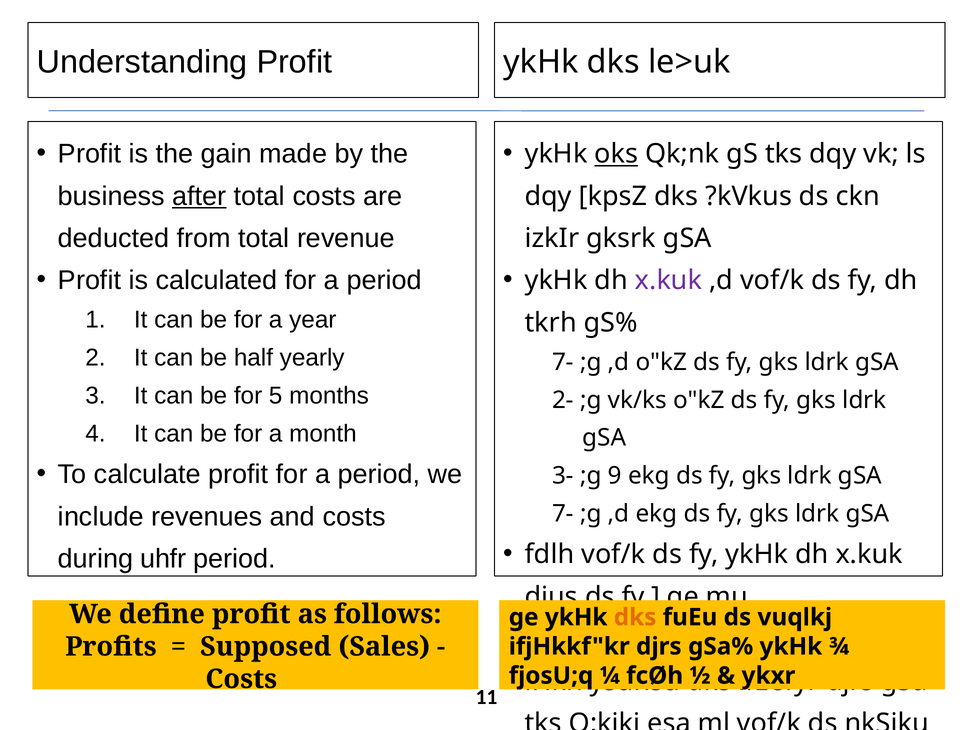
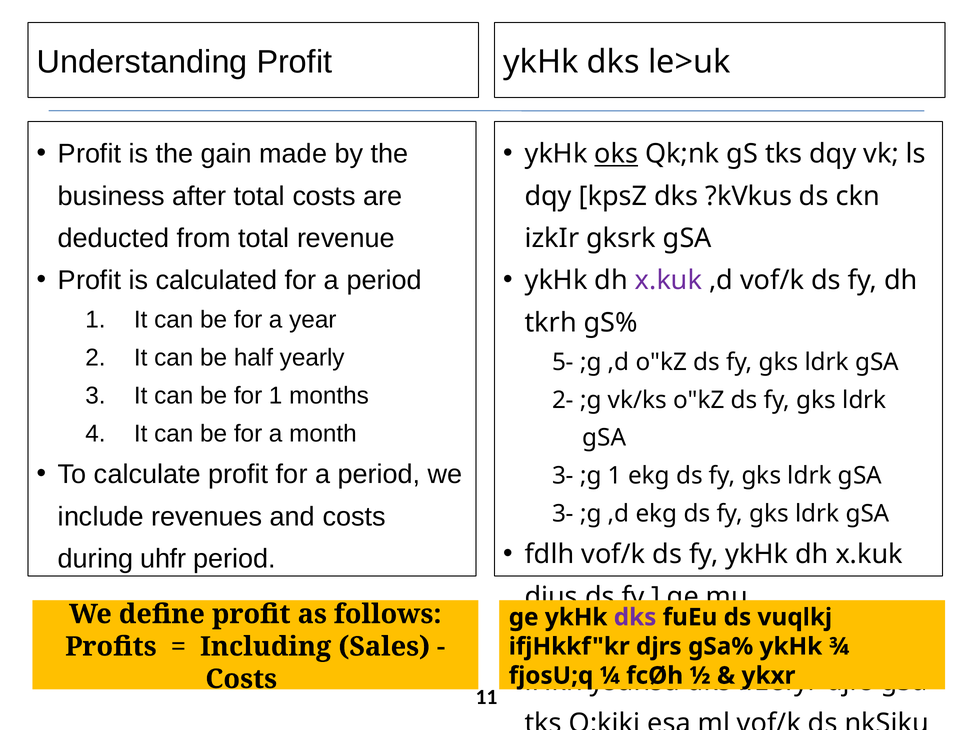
after underline: present -> none
7- at (563, 362): 7- -> 5-
for 5: 5 -> 1
;g 9: 9 -> 1
7- at (563, 514): 7- -> 3-
dks at (635, 617) colour: orange -> purple
Supposed: Supposed -> Including
